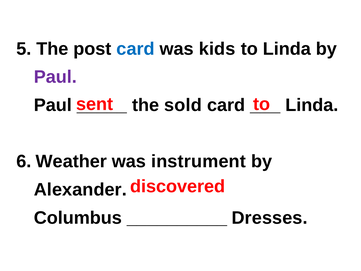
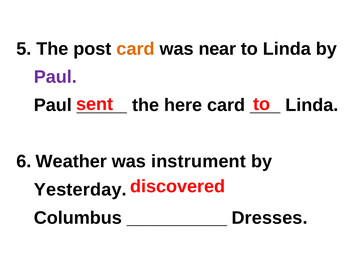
card at (136, 49) colour: blue -> orange
kids: kids -> near
sold: sold -> here
Alexander: Alexander -> Yesterday
